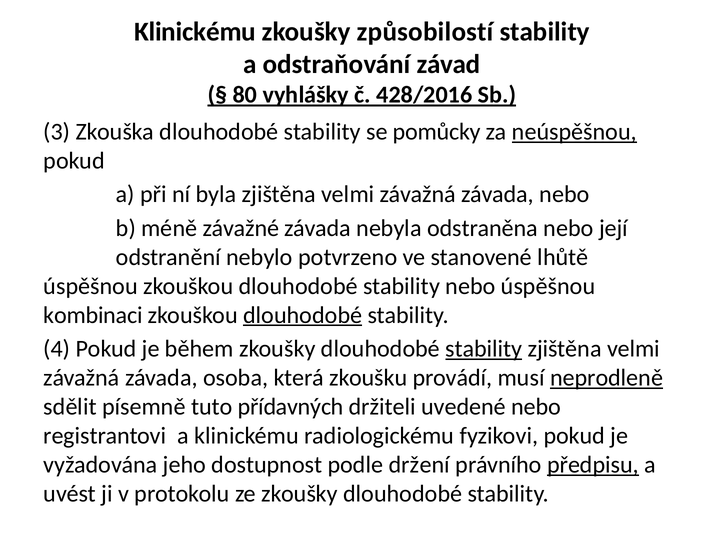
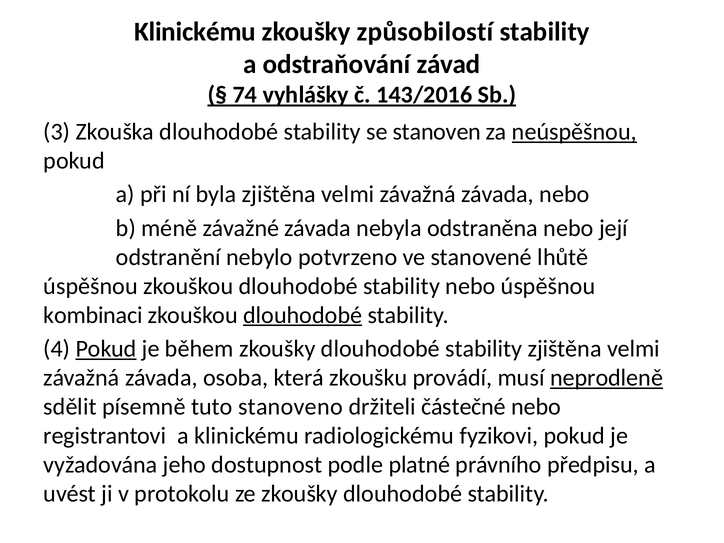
80: 80 -> 74
428/2016: 428/2016 -> 143/2016
pomůcky: pomůcky -> stanoven
Pokud at (106, 349) underline: none -> present
stability at (484, 349) underline: present -> none
přídavných: přídavných -> stanoveno
uvedené: uvedené -> částečné
držení: držení -> platné
předpisu underline: present -> none
